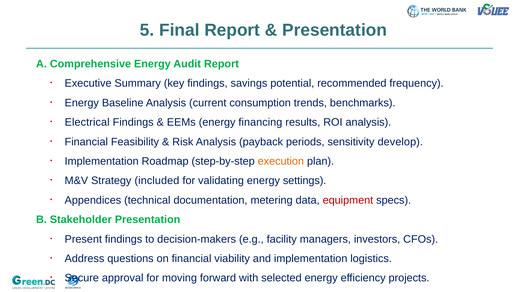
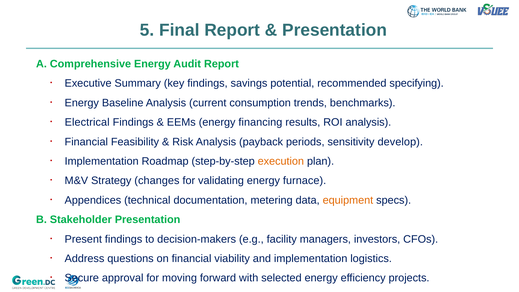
frequency: frequency -> specifying
included: included -> changes
settings: settings -> furnace
equipment colour: red -> orange
